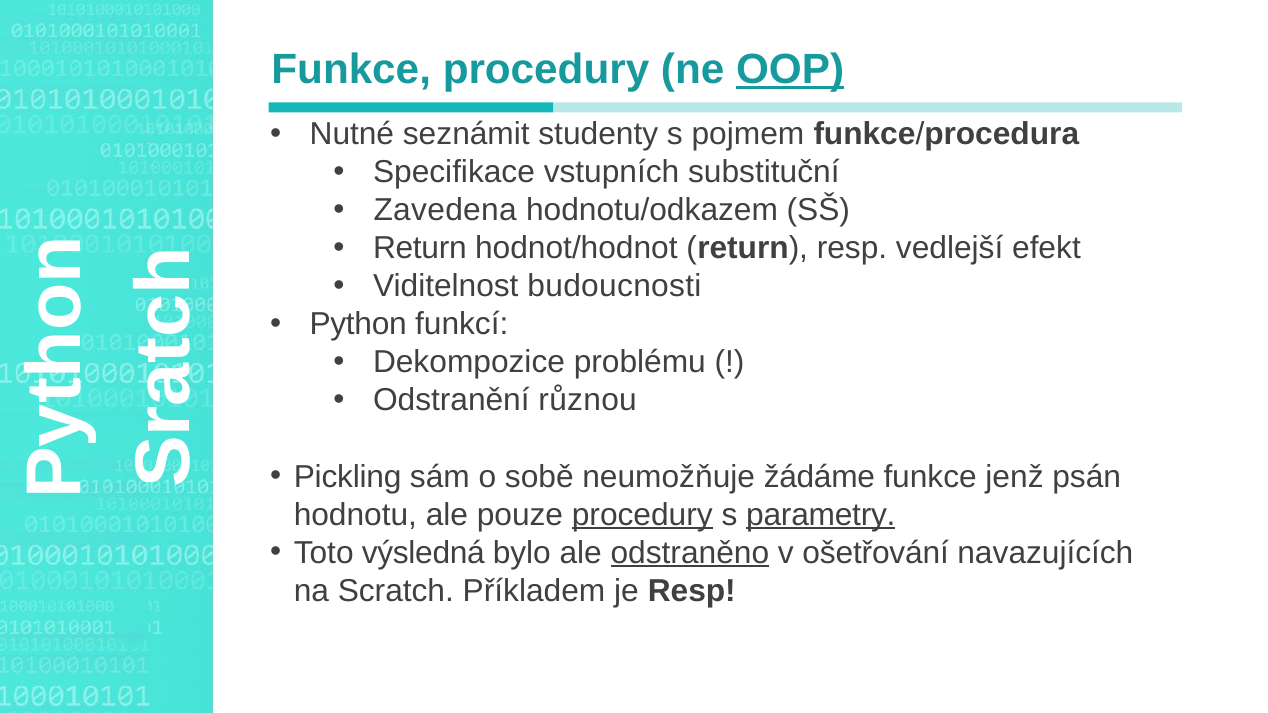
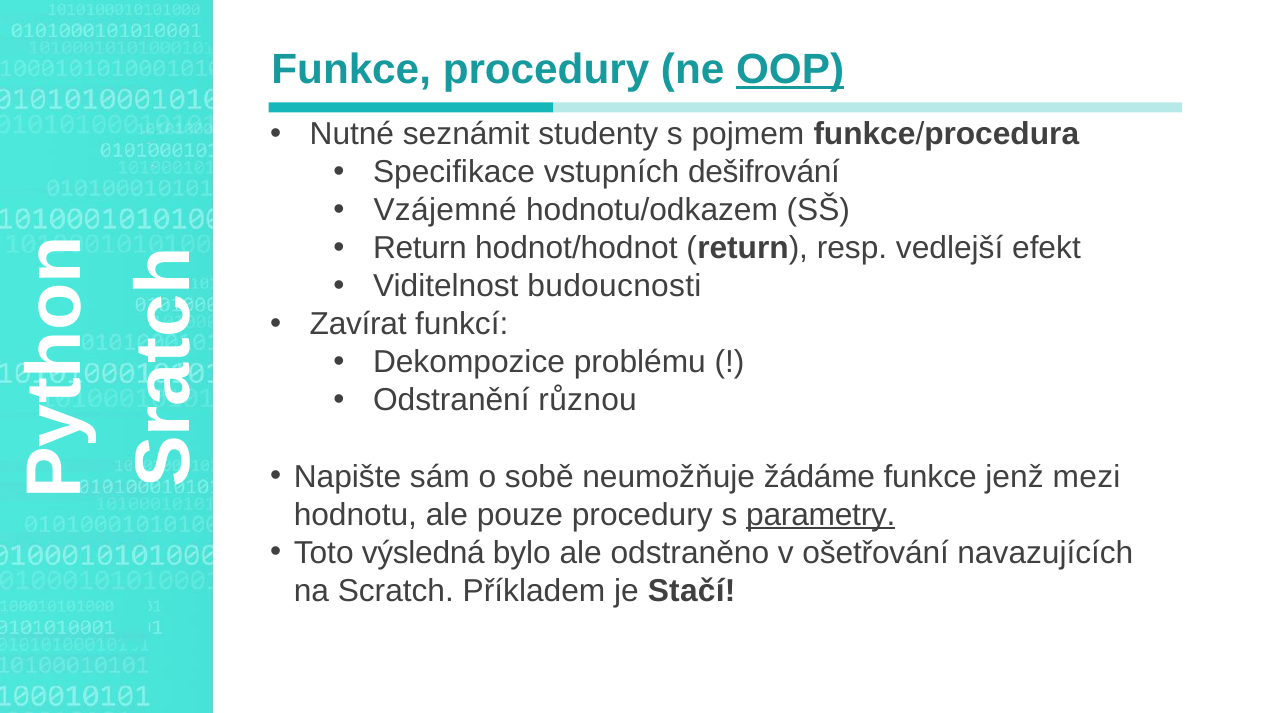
substituční: substituční -> dešifrování
Zavedena: Zavedena -> Vzájemné
Python: Python -> Zavírat
Pickling: Pickling -> Napište
psán: psán -> mezi
procedury at (642, 515) underline: present -> none
odstraněno underline: present -> none
je Resp: Resp -> Stačí
